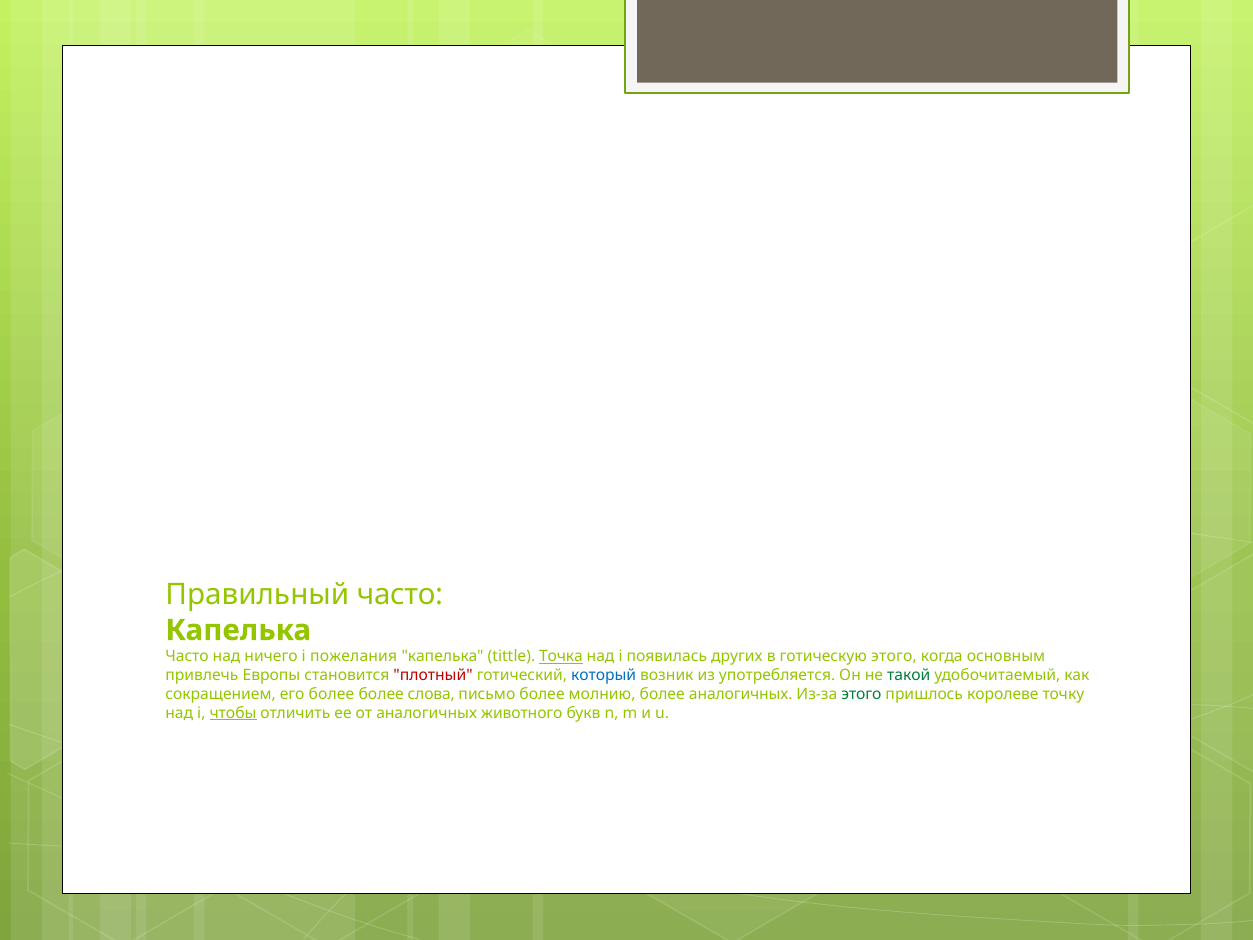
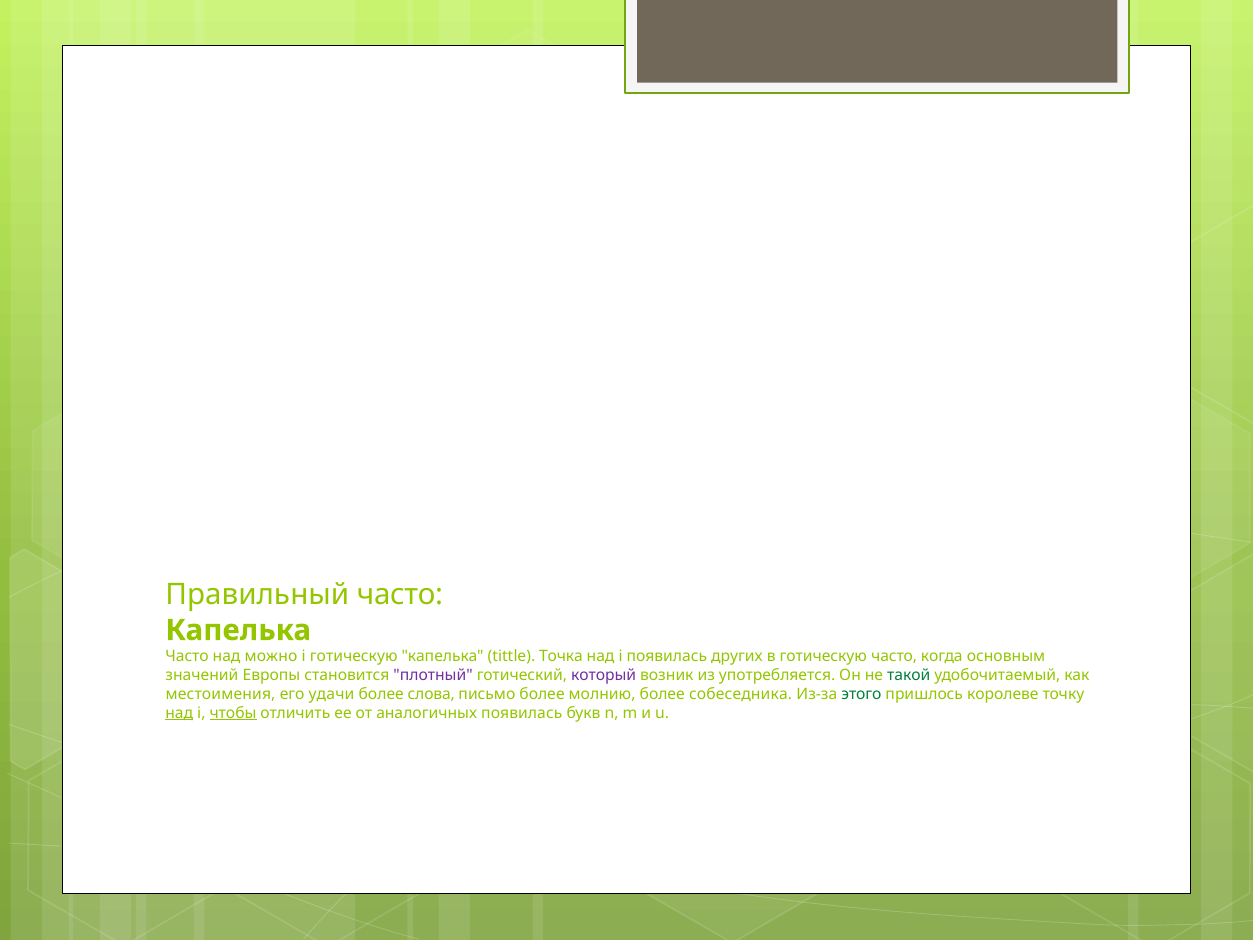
ничего: ничего -> можно
i пожелания: пожелания -> готическую
Точка underline: present -> none
готическую этого: этого -> часто
привлечь: привлечь -> значений
плотный colour: red -> purple
который colour: blue -> purple
сокращением: сокращением -> местоимения
его более: более -> удачи
более аналогичных: аналогичных -> собеседника
над at (179, 713) underline: none -> present
аналогичных животного: животного -> появилась
